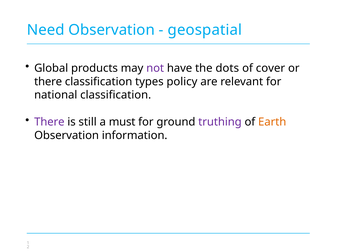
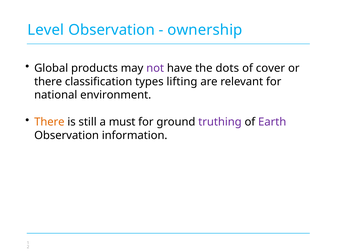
Need: Need -> Level
geospatial: geospatial -> ownership
policy: policy -> lifting
national classification: classification -> environment
There at (49, 122) colour: purple -> orange
Earth colour: orange -> purple
